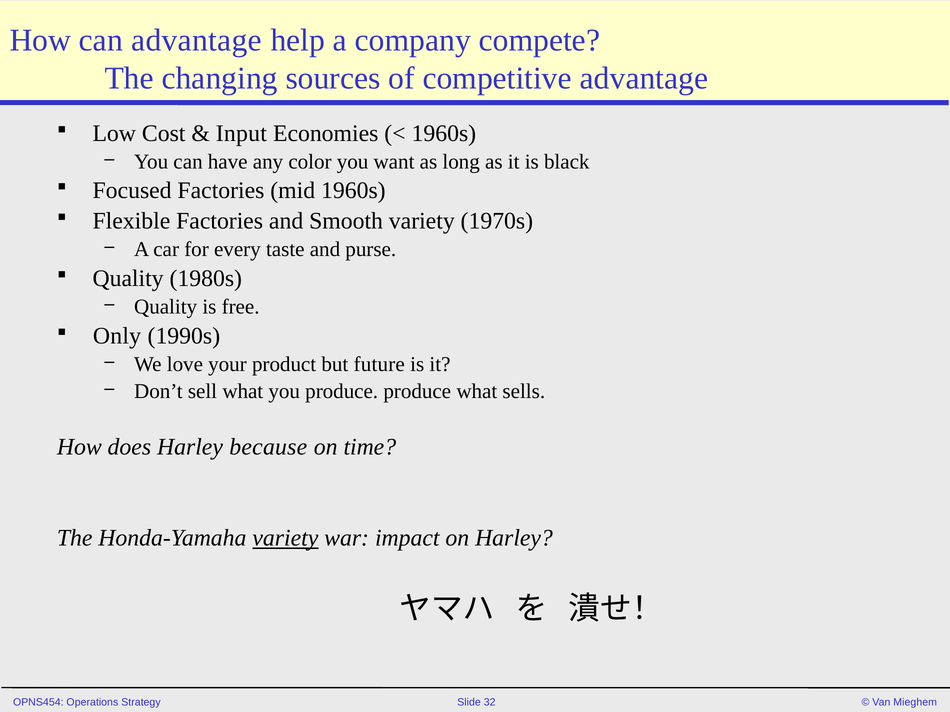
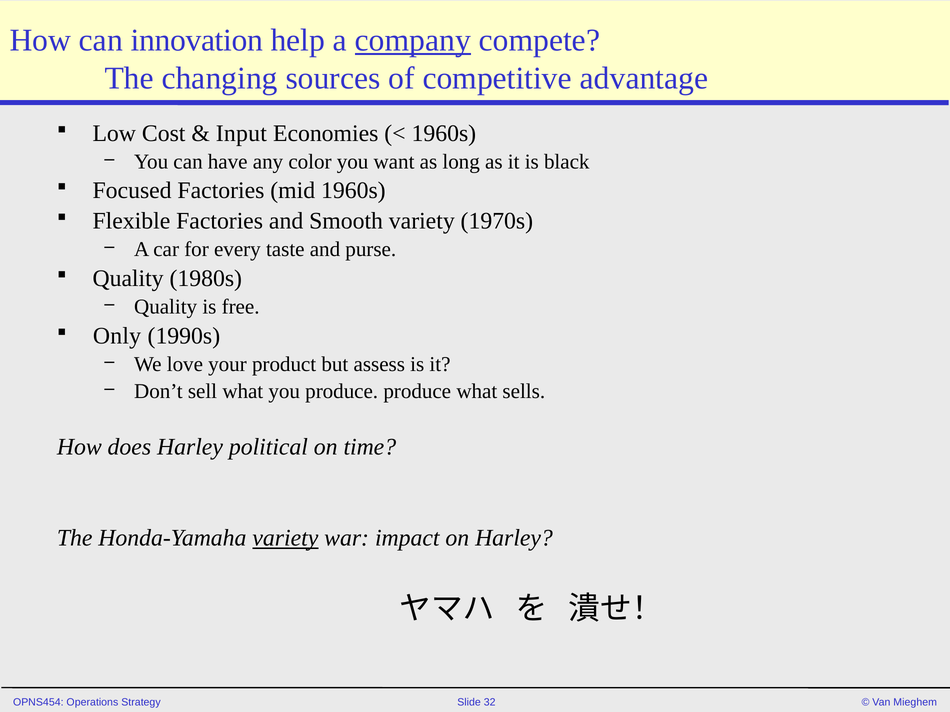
can advantage: advantage -> innovation
company underline: none -> present
future: future -> assess
because: because -> political
